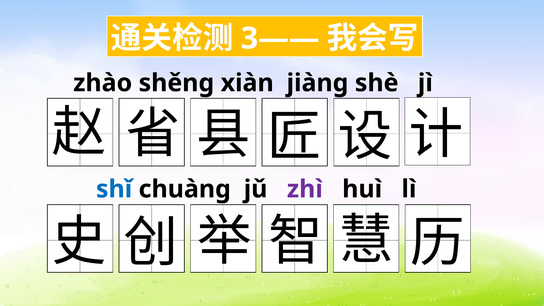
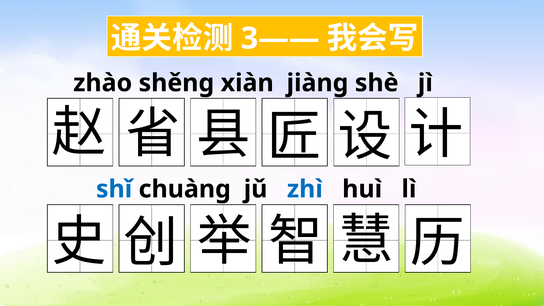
zhì colour: purple -> blue
